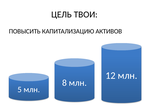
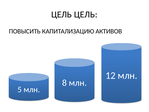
ЦЕЛЬ ТВОИ: ТВОИ -> ЦЕЛЬ
